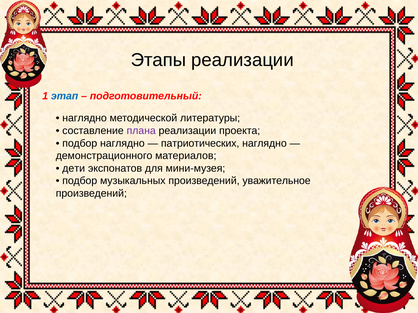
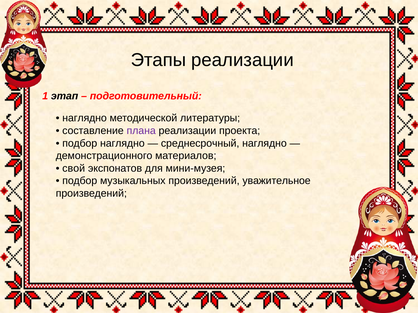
этап colour: blue -> black
патриотических: патриотических -> среднесрочный
дети: дети -> свой
